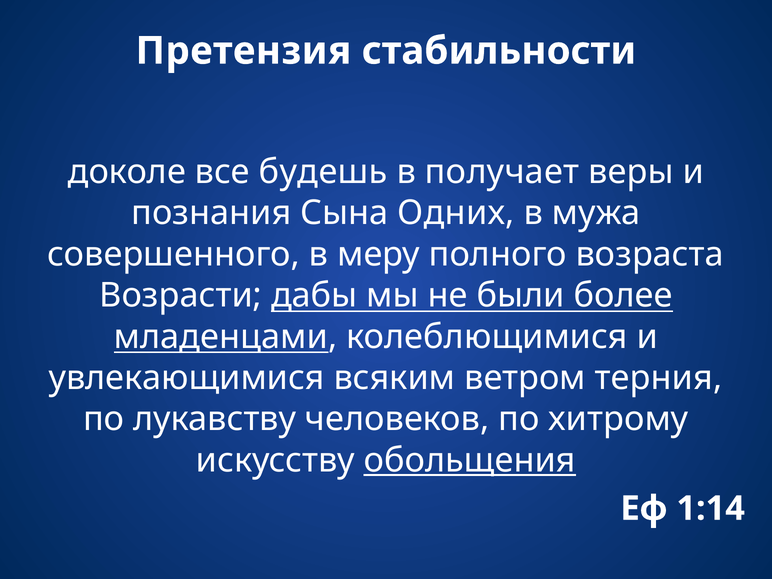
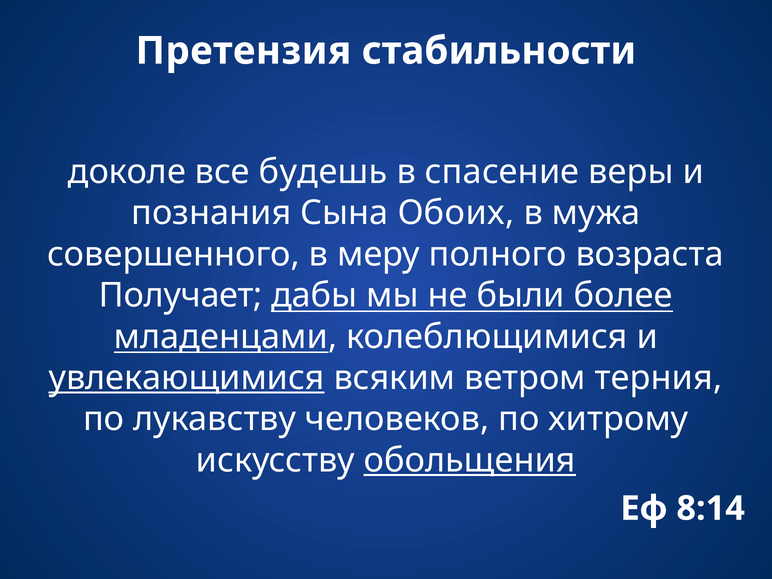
получает: получает -> спасение
Одних: Одних -> Обоих
Возрасти: Возрасти -> Получает
увлекающимися underline: none -> present
1:14: 1:14 -> 8:14
